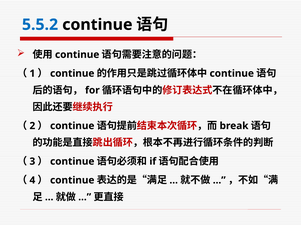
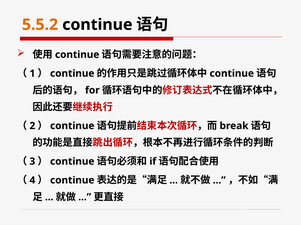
5.5.2 colour: blue -> orange
